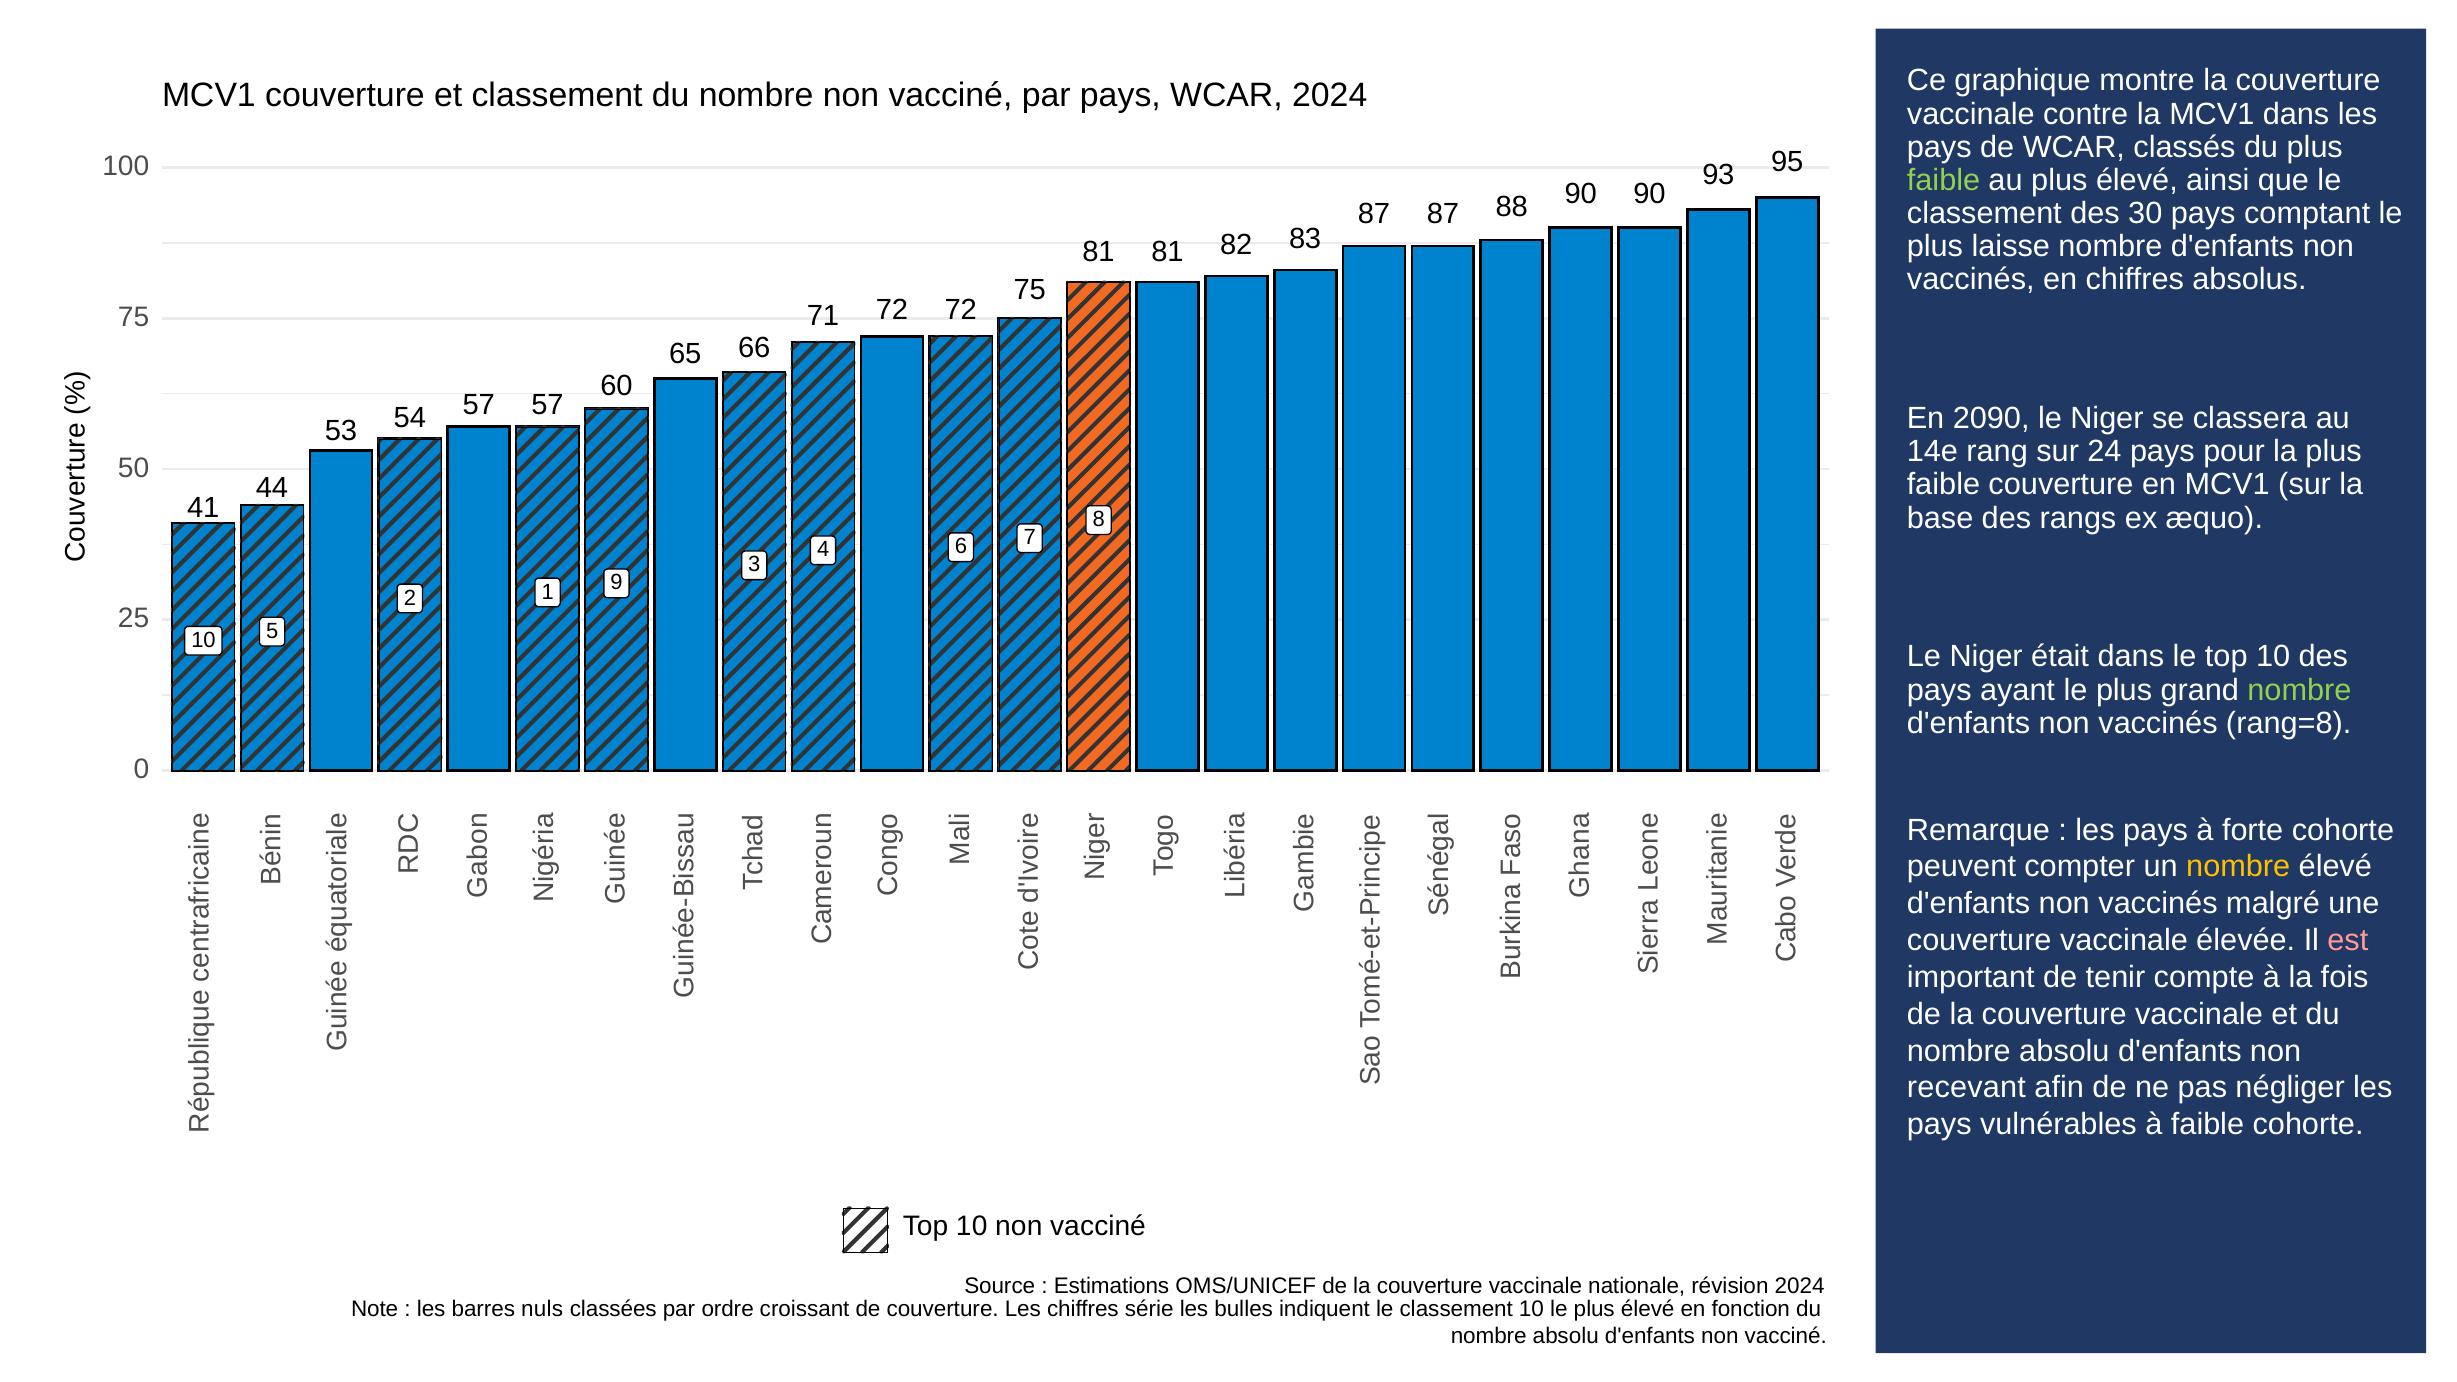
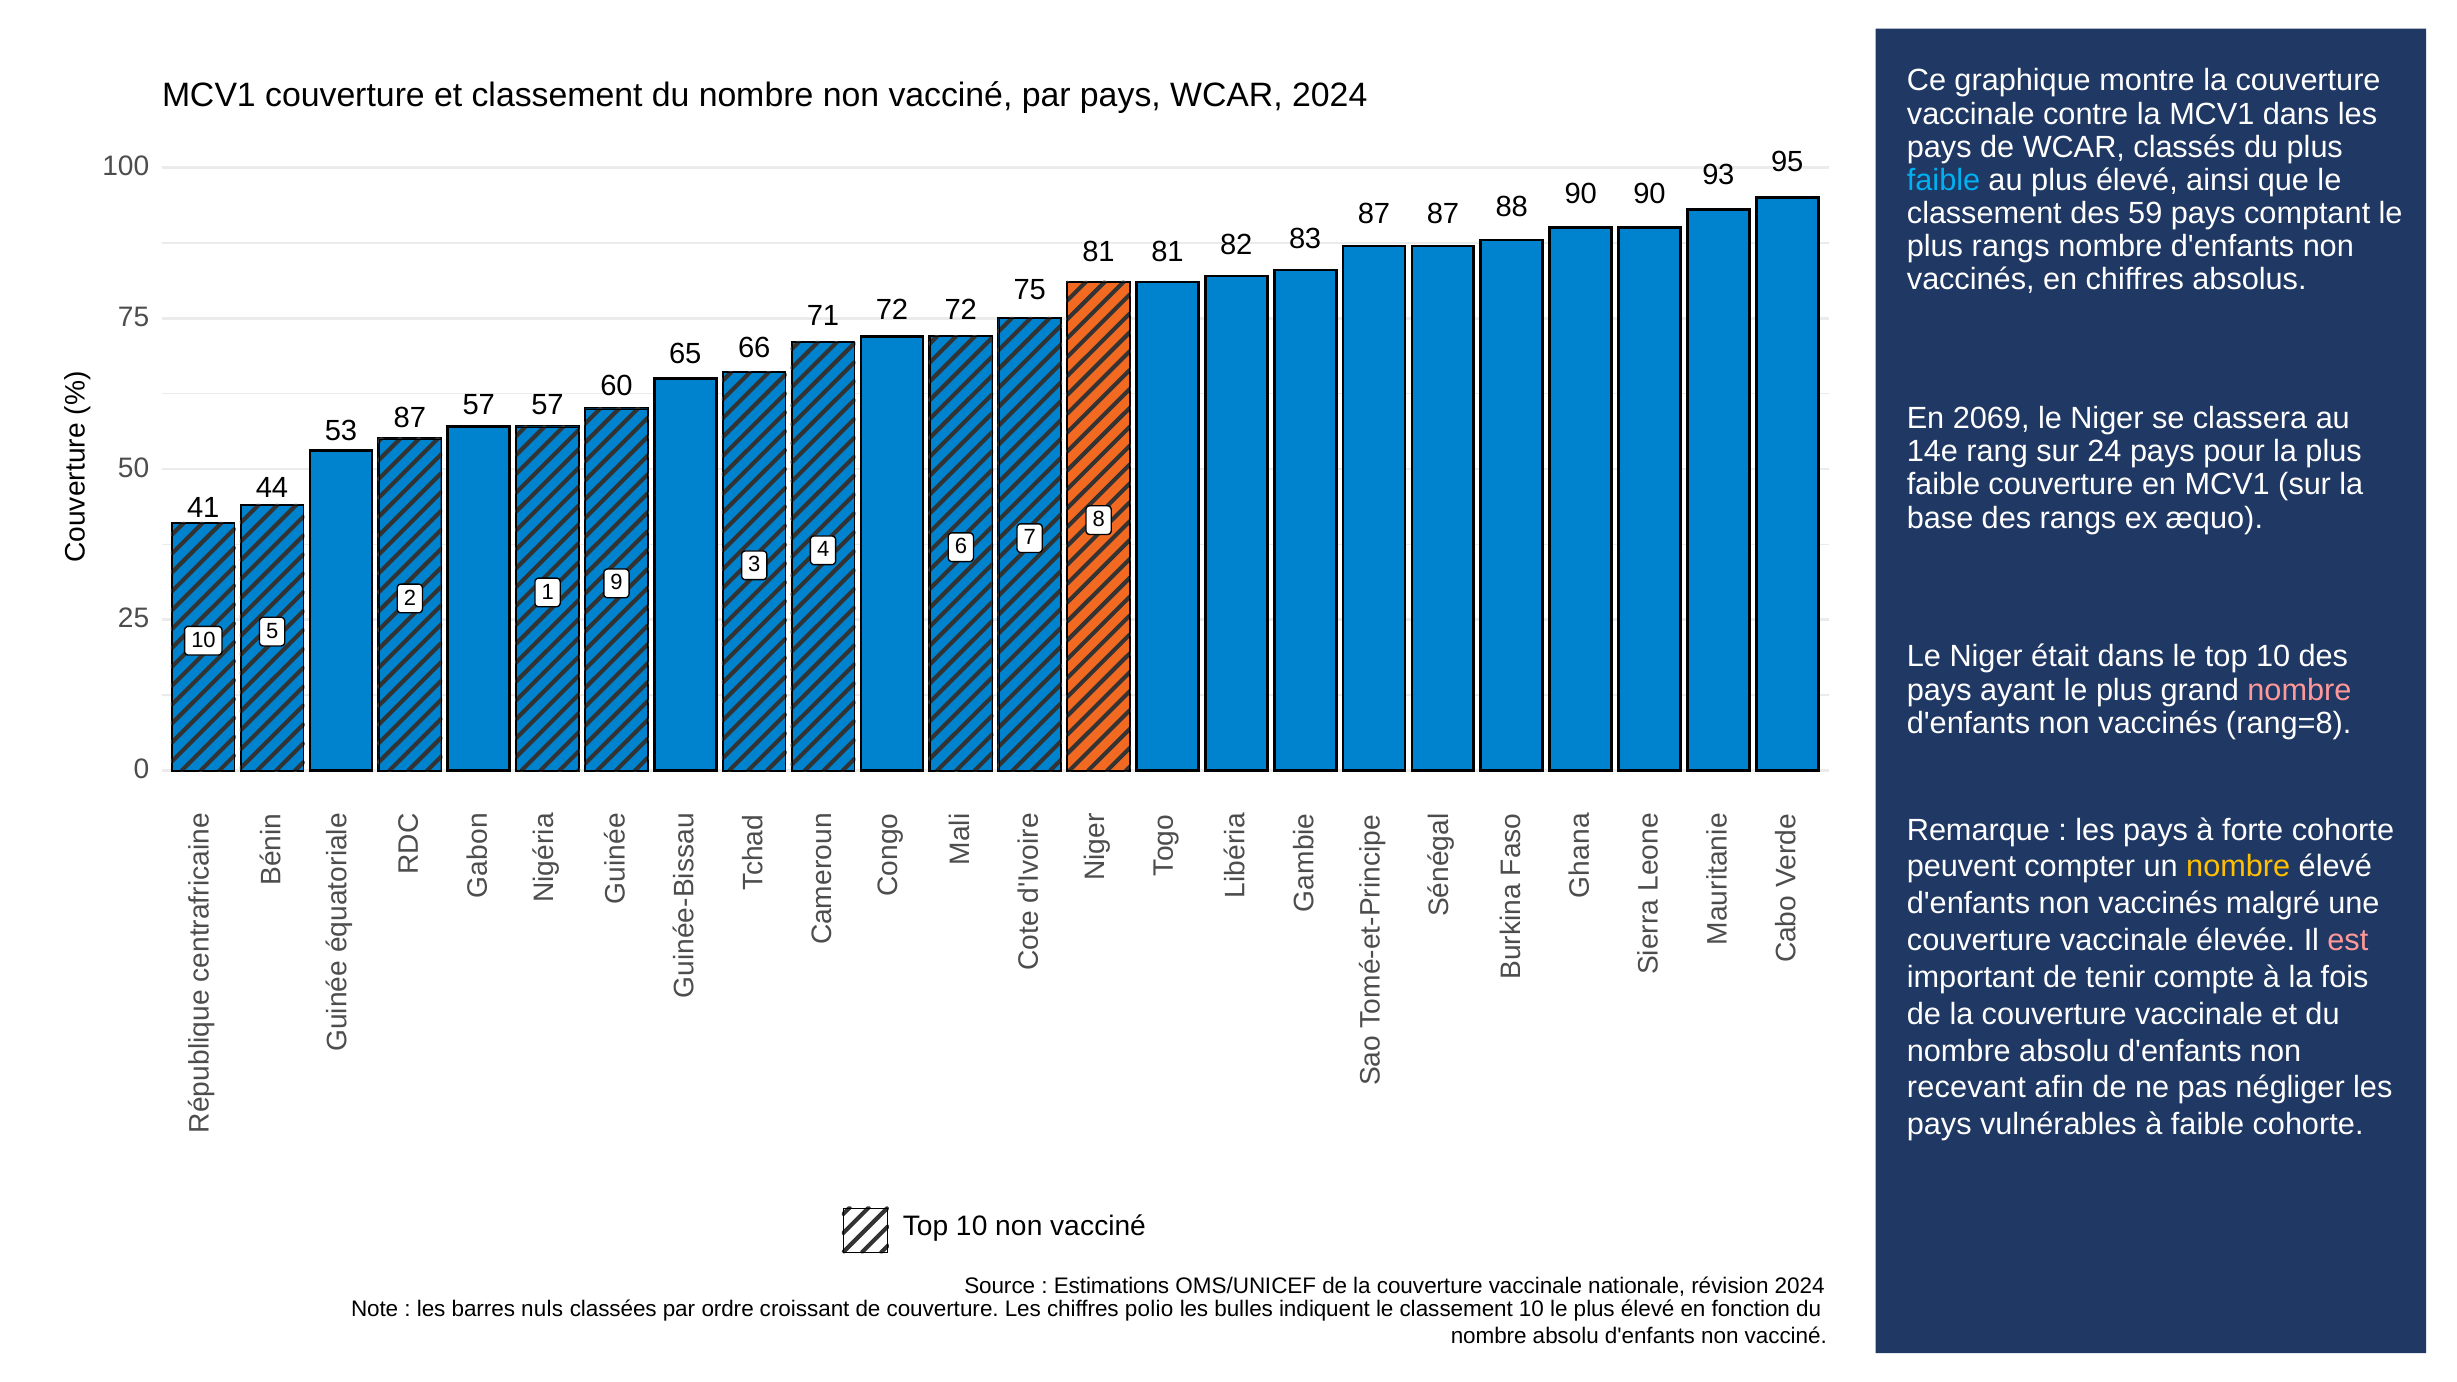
faible at (1944, 180) colour: light green -> light blue
30: 30 -> 59
plus laisse: laisse -> rangs
2090: 2090 -> 2069
53 54: 54 -> 87
nombre at (2299, 690) colour: light green -> pink
série: série -> polio
